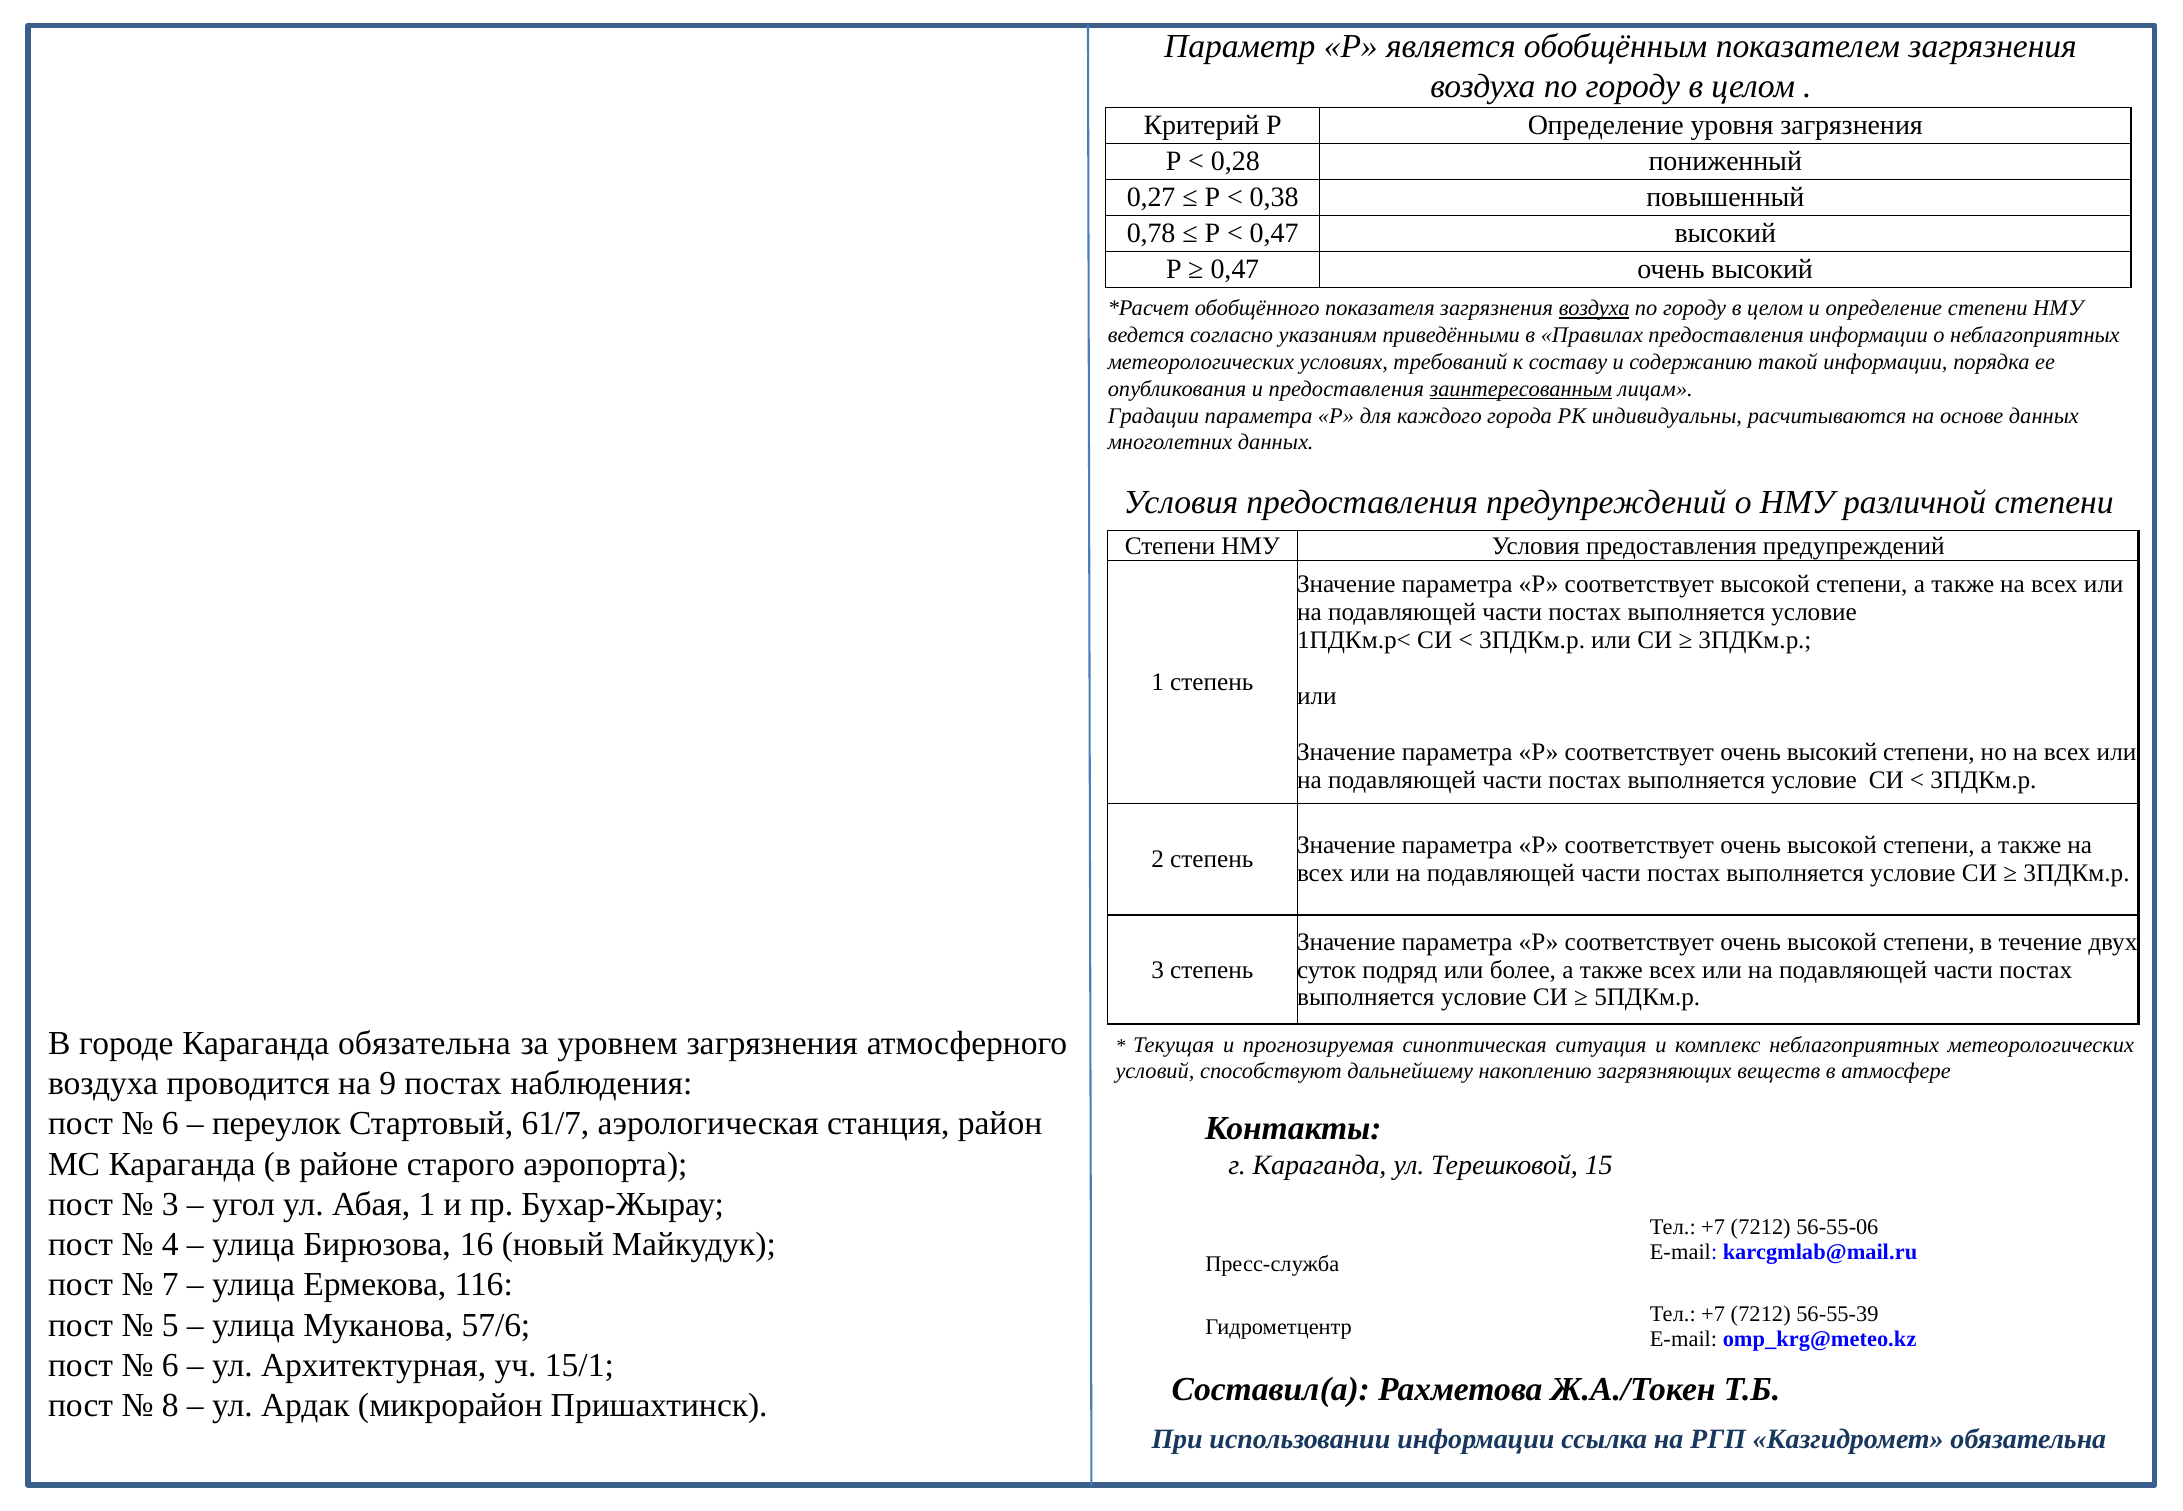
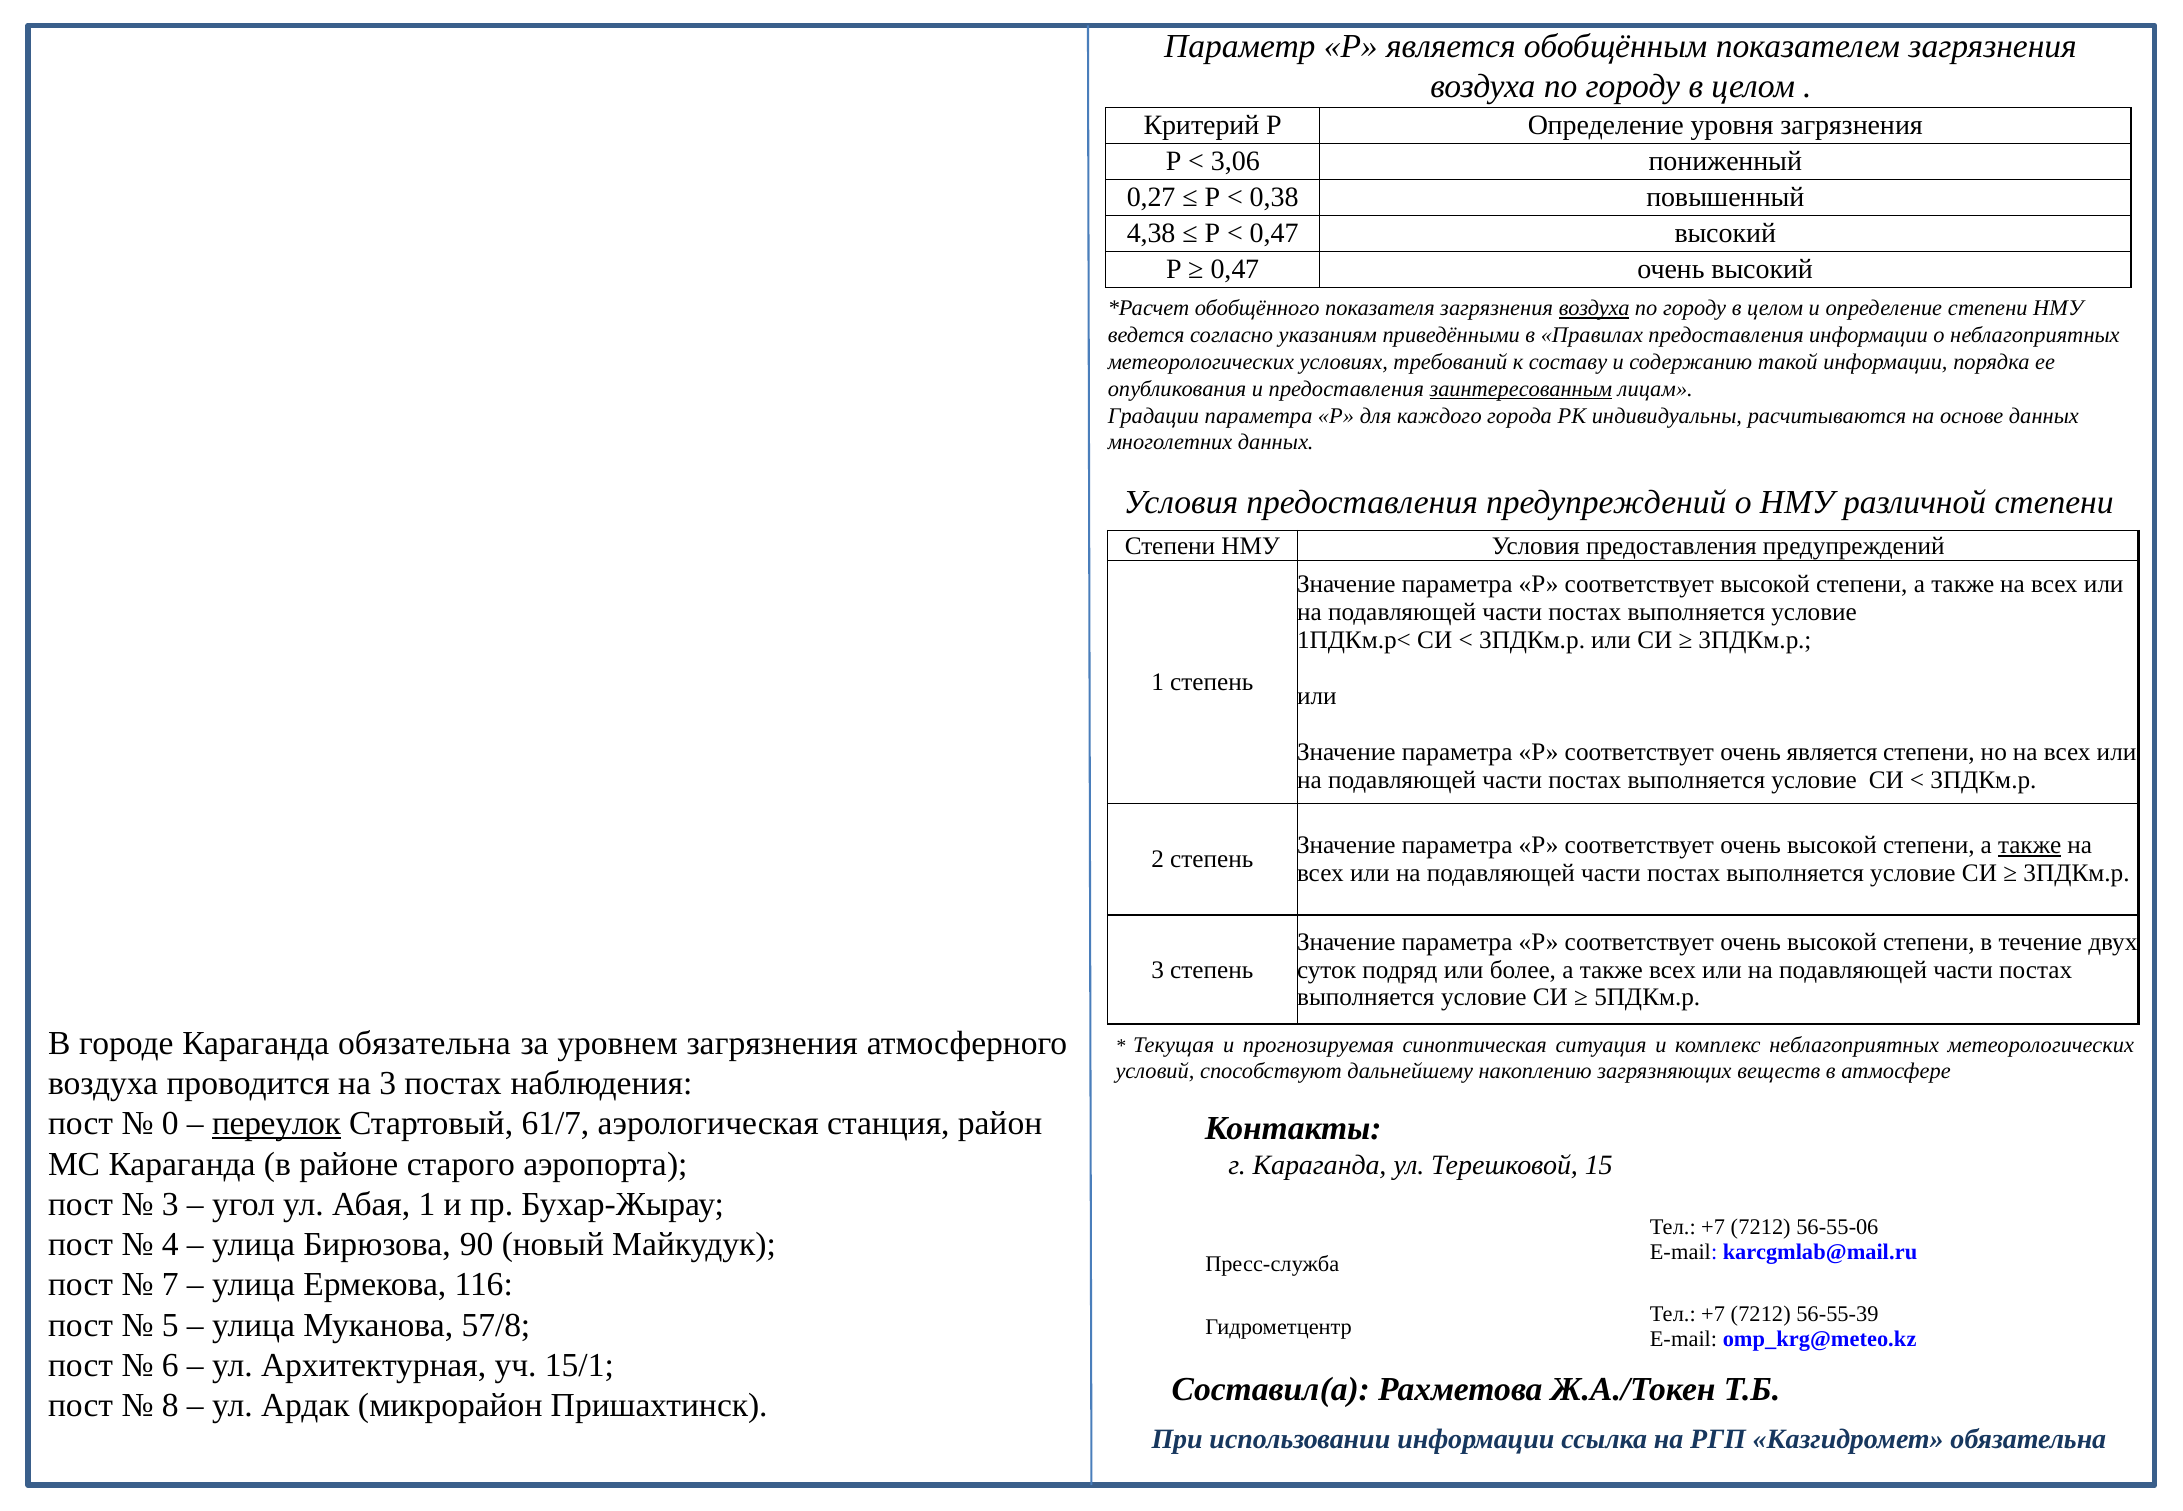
0,28: 0,28 -> 3,06
0,78: 0,78 -> 4,38
соответствует очень высокий: высокий -> является
также at (2030, 846) underline: none -> present
на 9: 9 -> 3
6 at (170, 1124): 6 -> 0
переулок underline: none -> present
16: 16 -> 90
57/6: 57/6 -> 57/8
